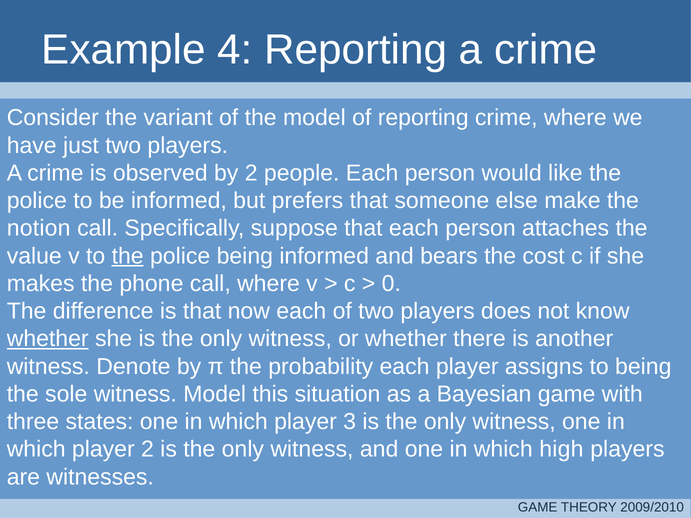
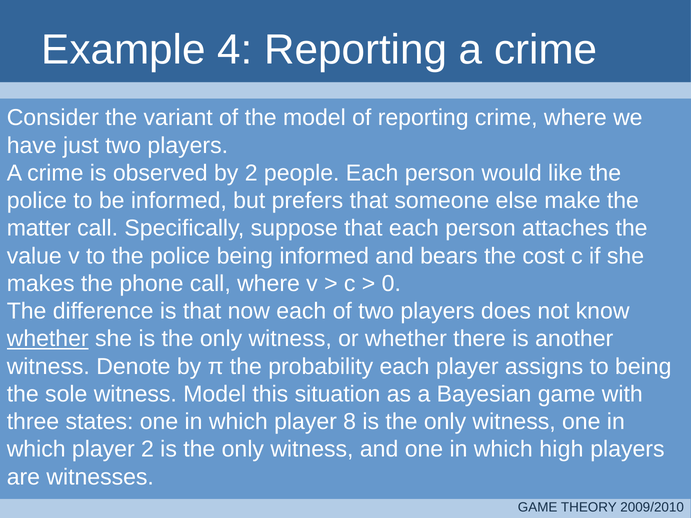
notion: notion -> matter
the at (128, 256) underline: present -> none
3: 3 -> 8
